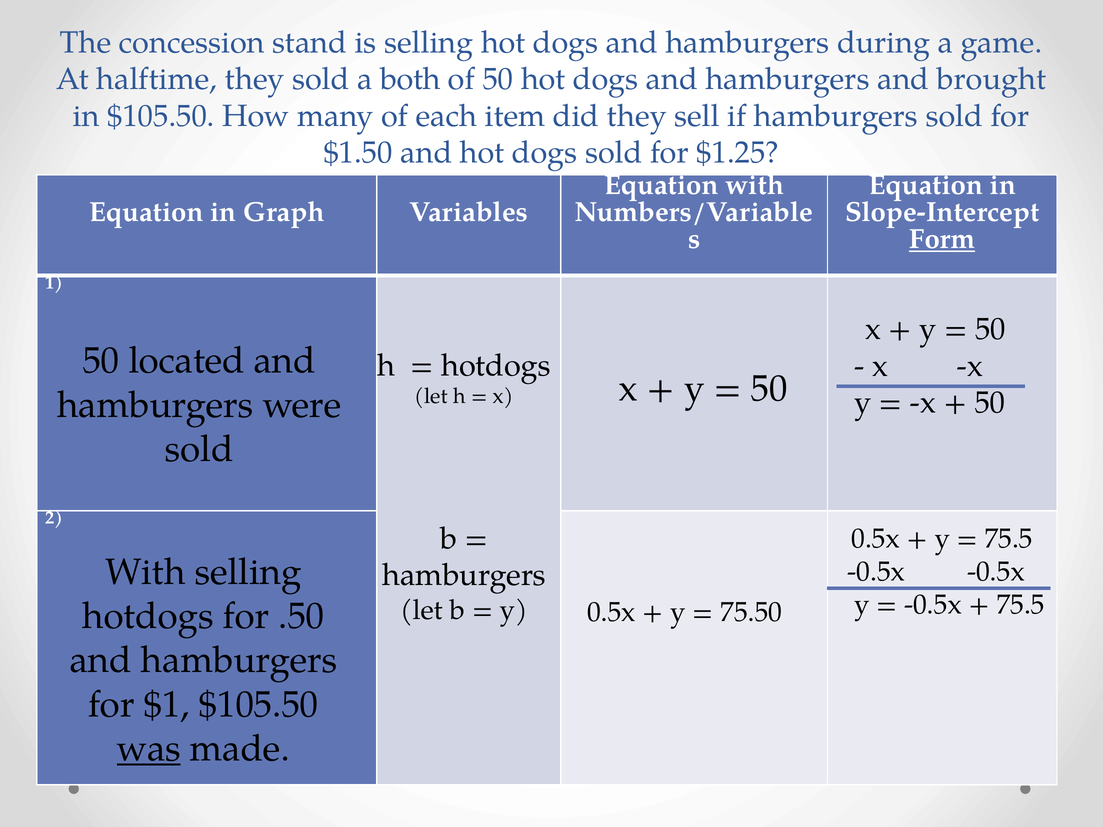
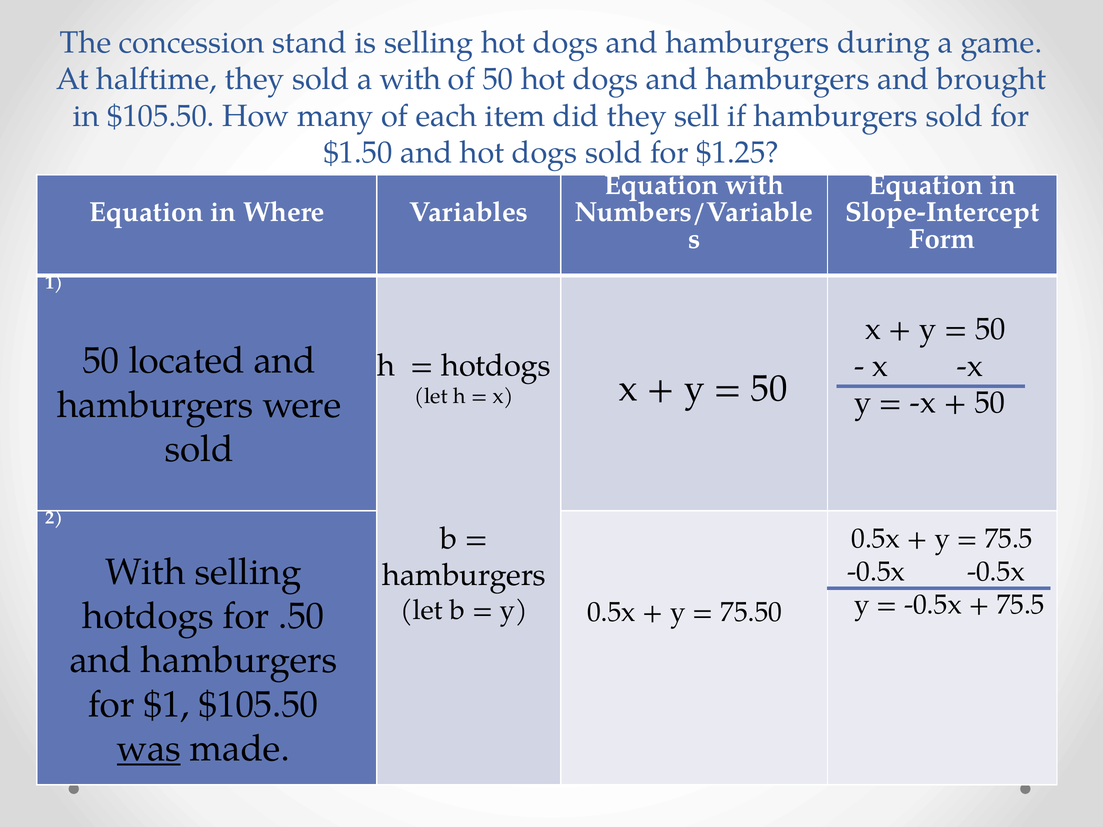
a both: both -> with
Graph: Graph -> Where
Form underline: present -> none
